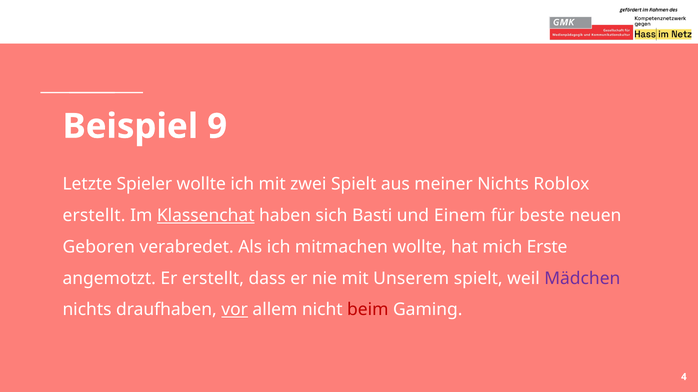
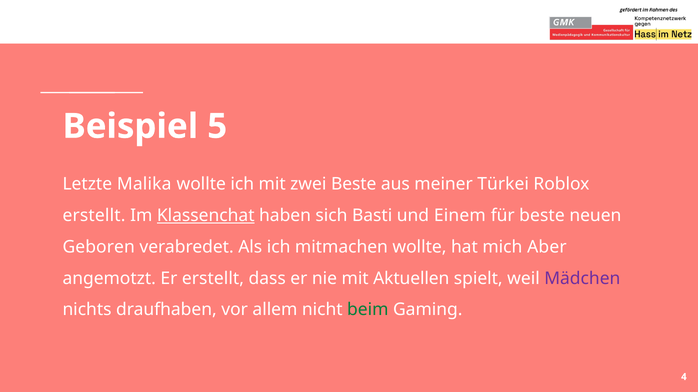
9: 9 -> 5
Spieler: Spieler -> Malika
zwei Spielt: Spielt -> Beste
meiner Nichts: Nichts -> Türkei
Erste: Erste -> Aber
Unserem: Unserem -> Aktuellen
vor underline: present -> none
beim colour: red -> green
